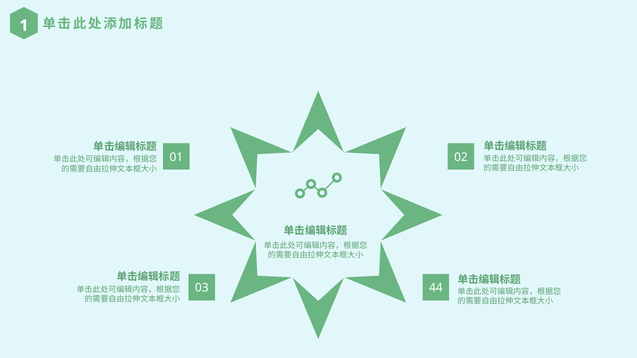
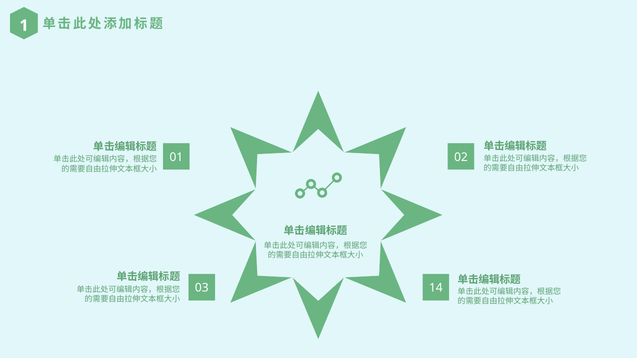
44: 44 -> 14
